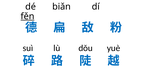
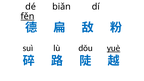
yuè underline: none -> present
